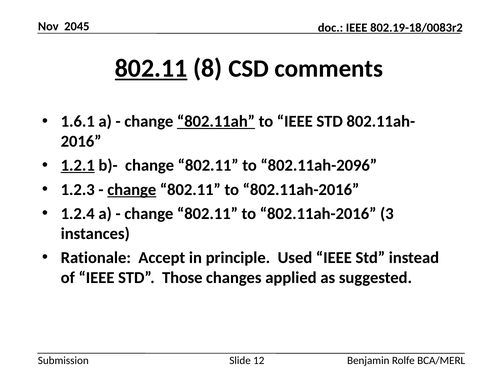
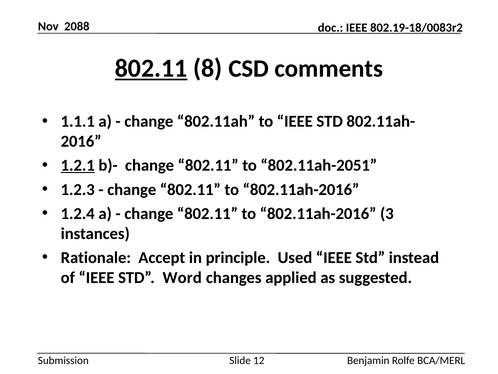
2045: 2045 -> 2088
1.6.1: 1.6.1 -> 1.1.1
802.11ah underline: present -> none
802.11ah-2096: 802.11ah-2096 -> 802.11ah-2051
change at (132, 189) underline: present -> none
Those: Those -> Word
